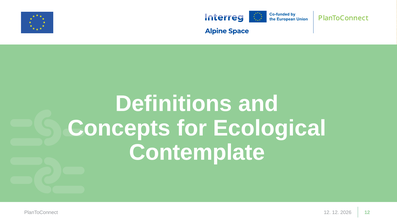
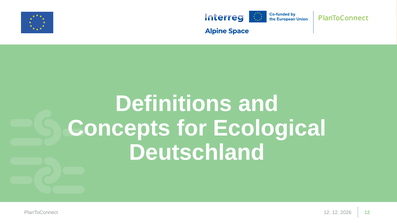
Contemplate: Contemplate -> Deutschland
